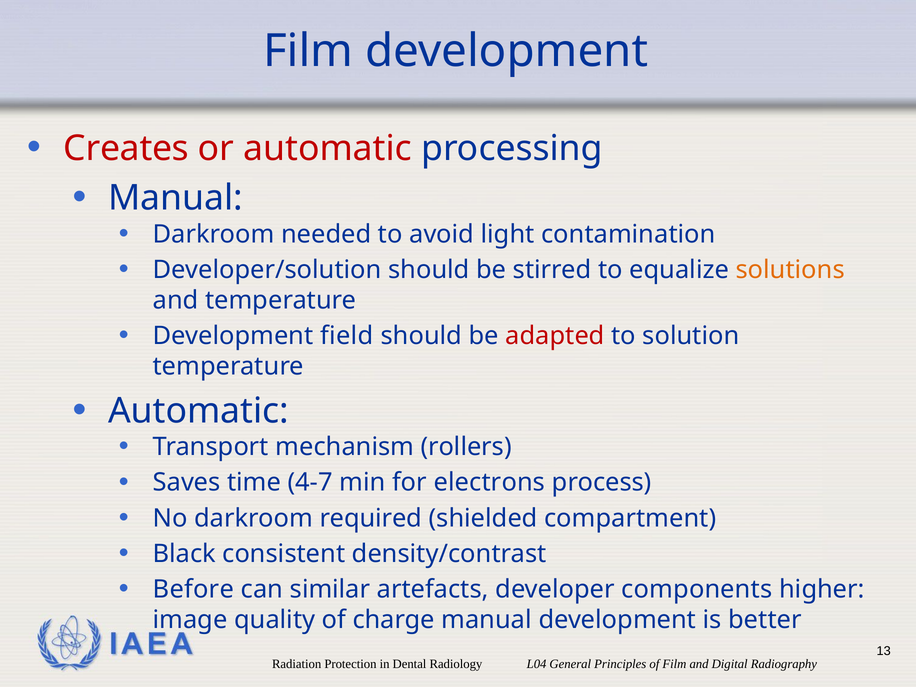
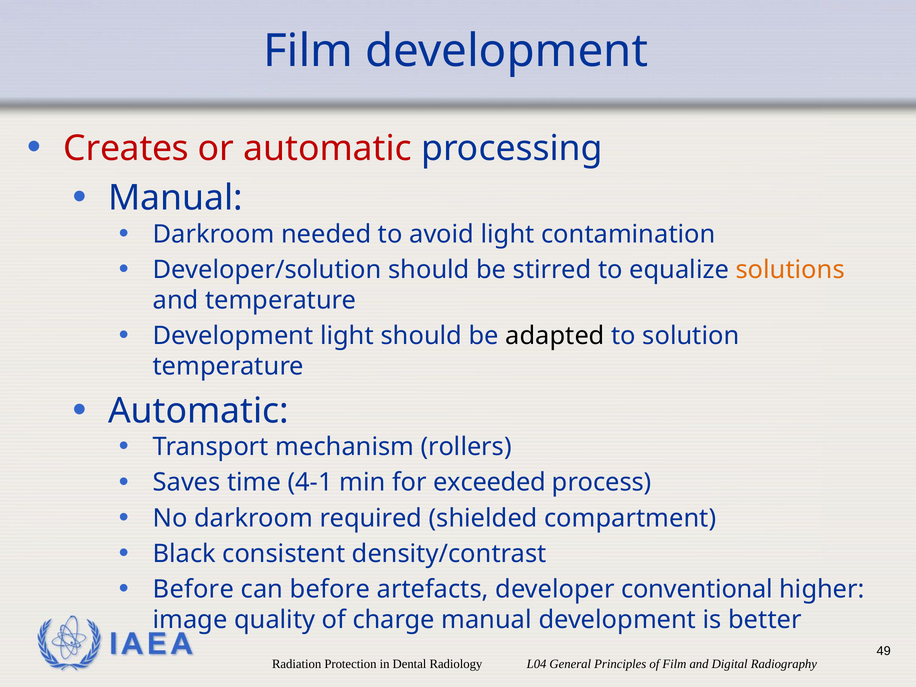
Development field: field -> light
adapted colour: red -> black
4-7: 4-7 -> 4-1
electrons: electrons -> exceeded
can similar: similar -> before
components: components -> conventional
13: 13 -> 49
